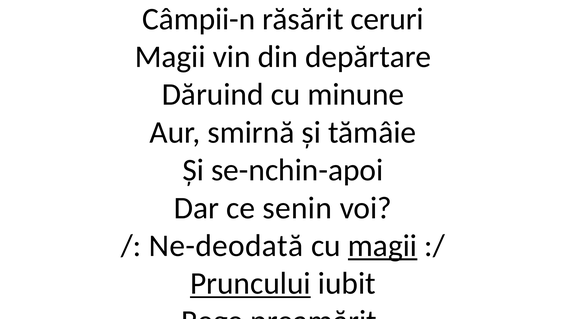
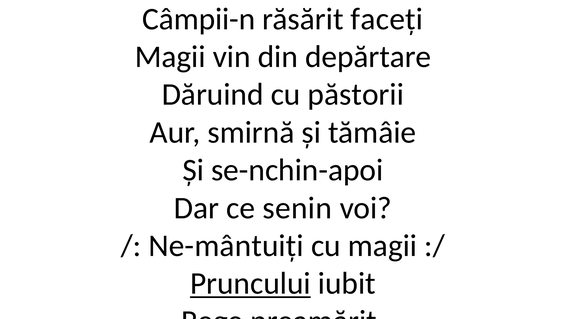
ceruri: ceruri -> faceți
minune: minune -> păstorii
Ne-deodată: Ne-deodată -> Ne-mântuiți
magii at (383, 245) underline: present -> none
